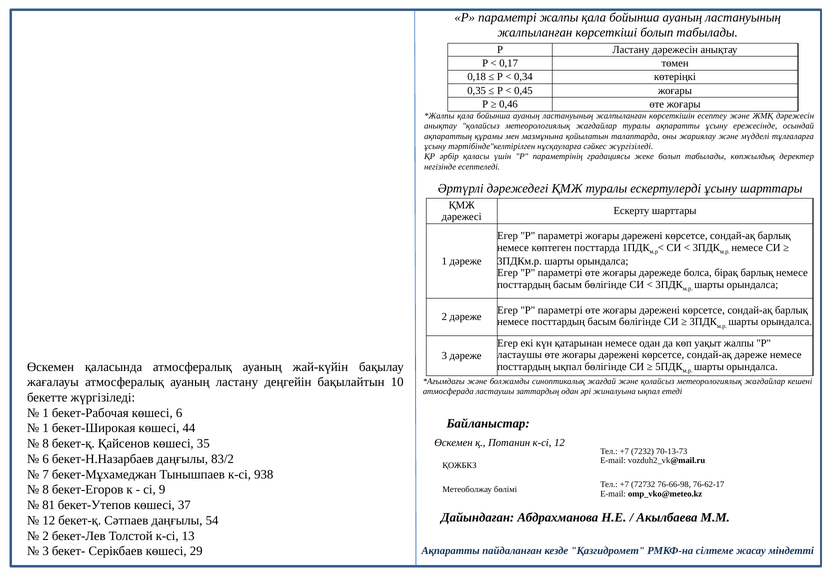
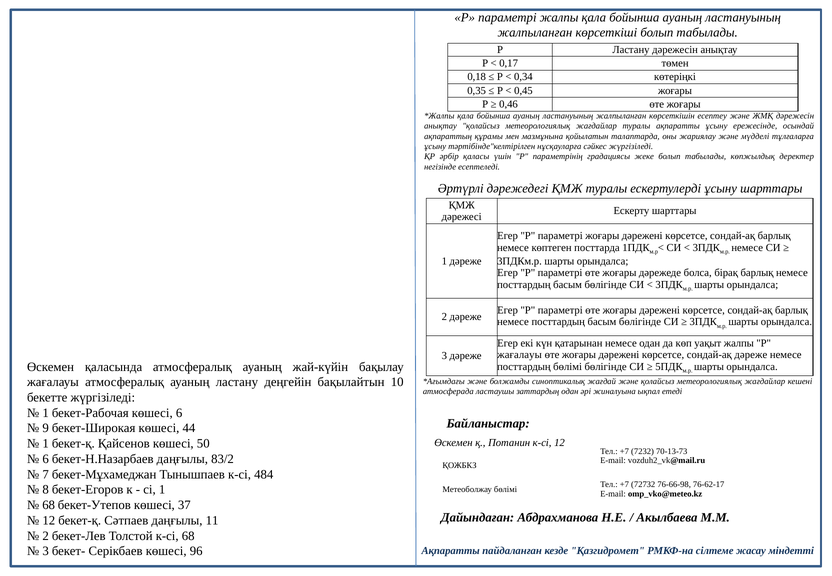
ластаушы at (520, 355): ластаушы -> жағалауы
посттардың ықпал: ықпал -> бөлімі
1 at (46, 428): 1 -> 9
8 at (46, 444): 8 -> 1
35: 35 -> 50
938: 938 -> 484
сі 9: 9 -> 1
81 at (49, 505): 81 -> 68
54: 54 -> 11
к-сі 13: 13 -> 68
29: 29 -> 96
